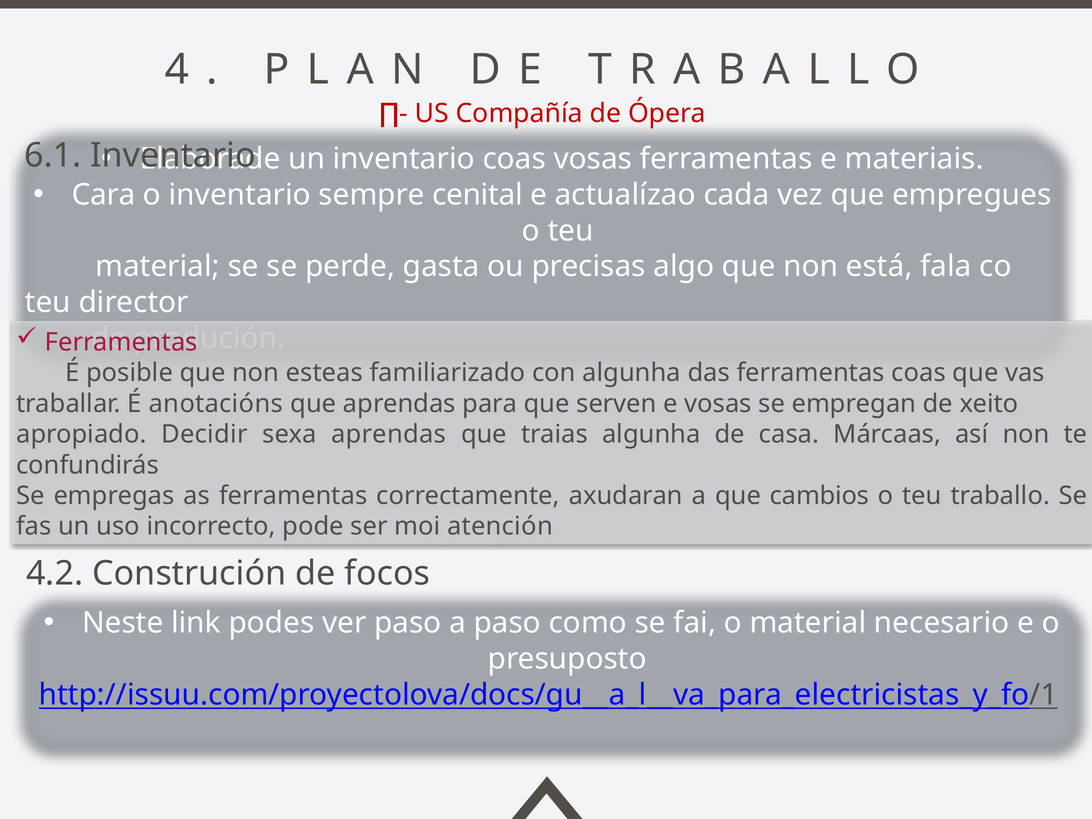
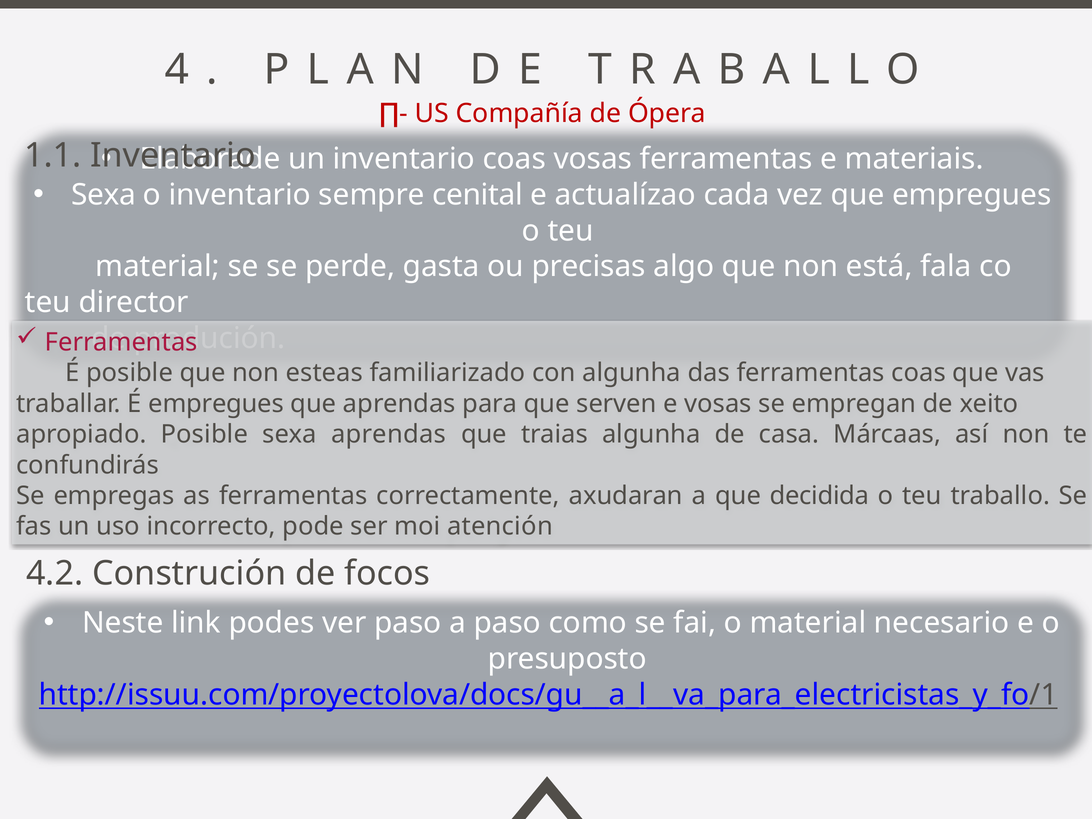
6.1: 6.1 -> 1.1
Cara at (104, 195): Cara -> Sexa
É anotacións: anotacións -> empregues
apropiado Decidir: Decidir -> Posible
cambios: cambios -> decidida
